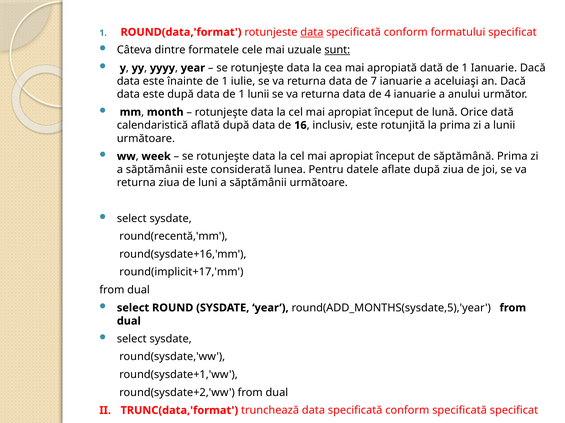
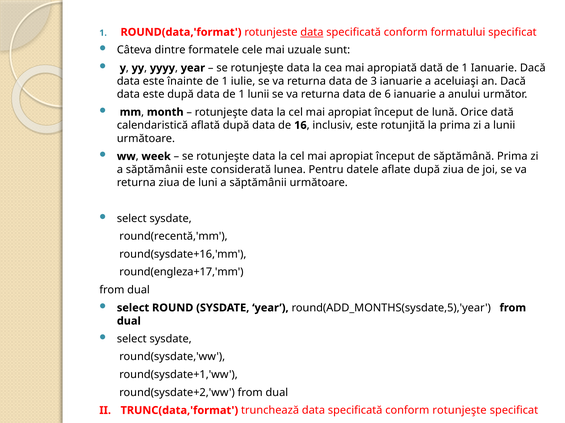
sunt underline: present -> none
7: 7 -> 3
4: 4 -> 6
round(implicit+17,'mm: round(implicit+17,'mm -> round(engleza+17,'mm
conform specificată: specificată -> rotunjeşte
